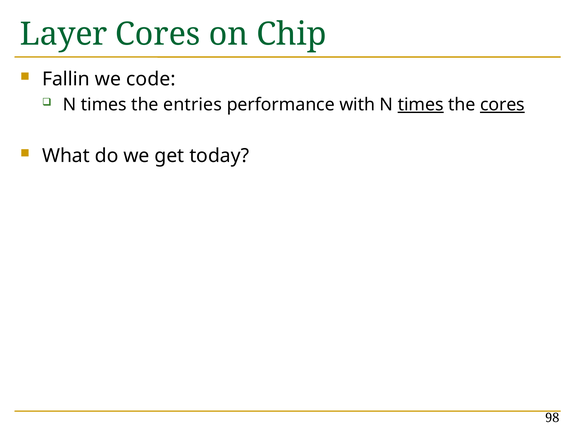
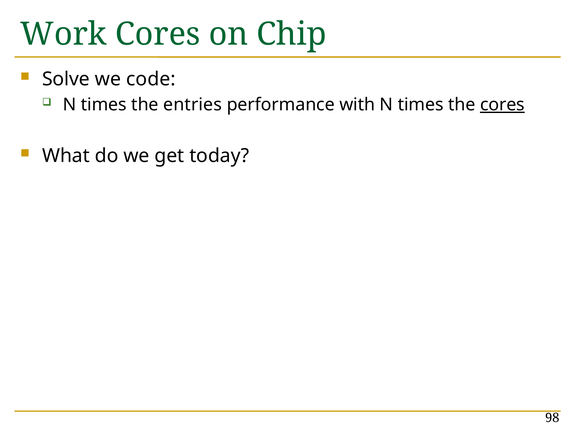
Layer: Layer -> Work
Fallin: Fallin -> Solve
times at (421, 105) underline: present -> none
